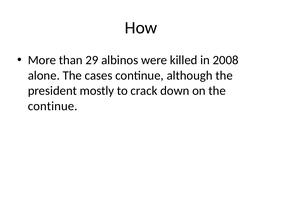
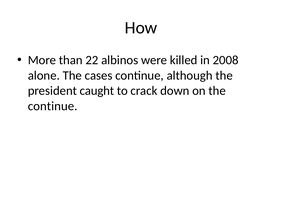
29: 29 -> 22
mostly: mostly -> caught
